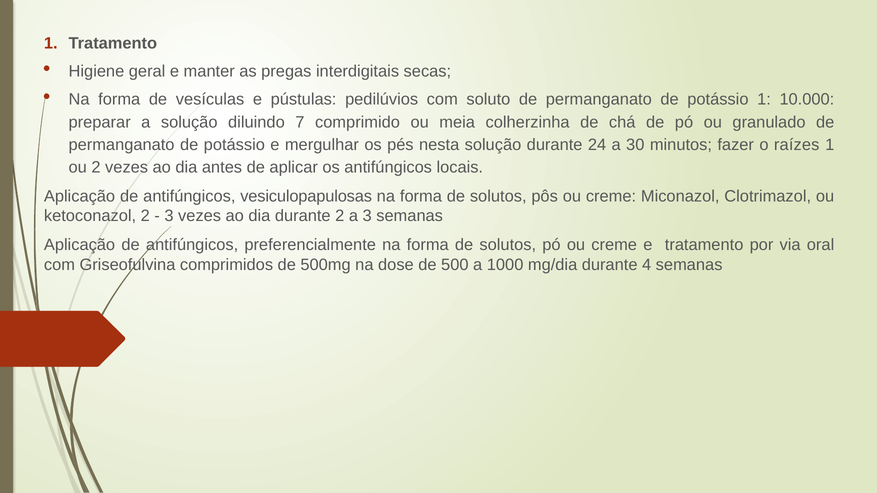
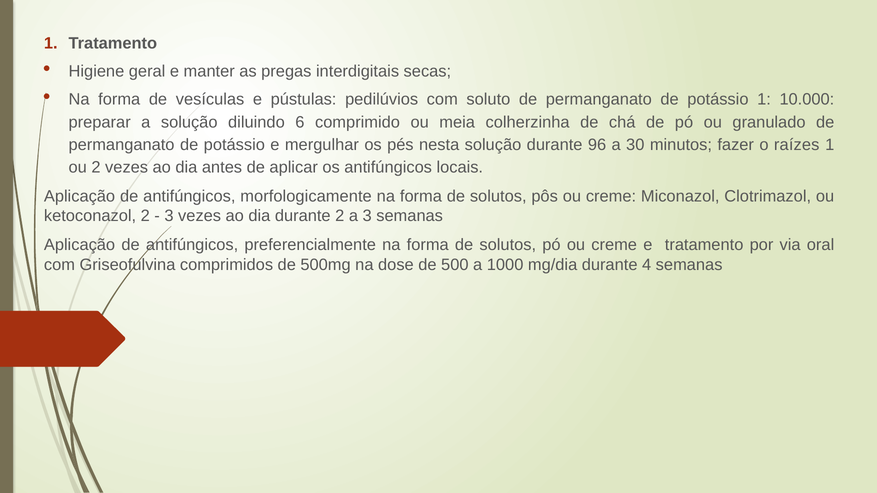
7: 7 -> 6
24: 24 -> 96
vesiculopapulosas: vesiculopapulosas -> morfologicamente
